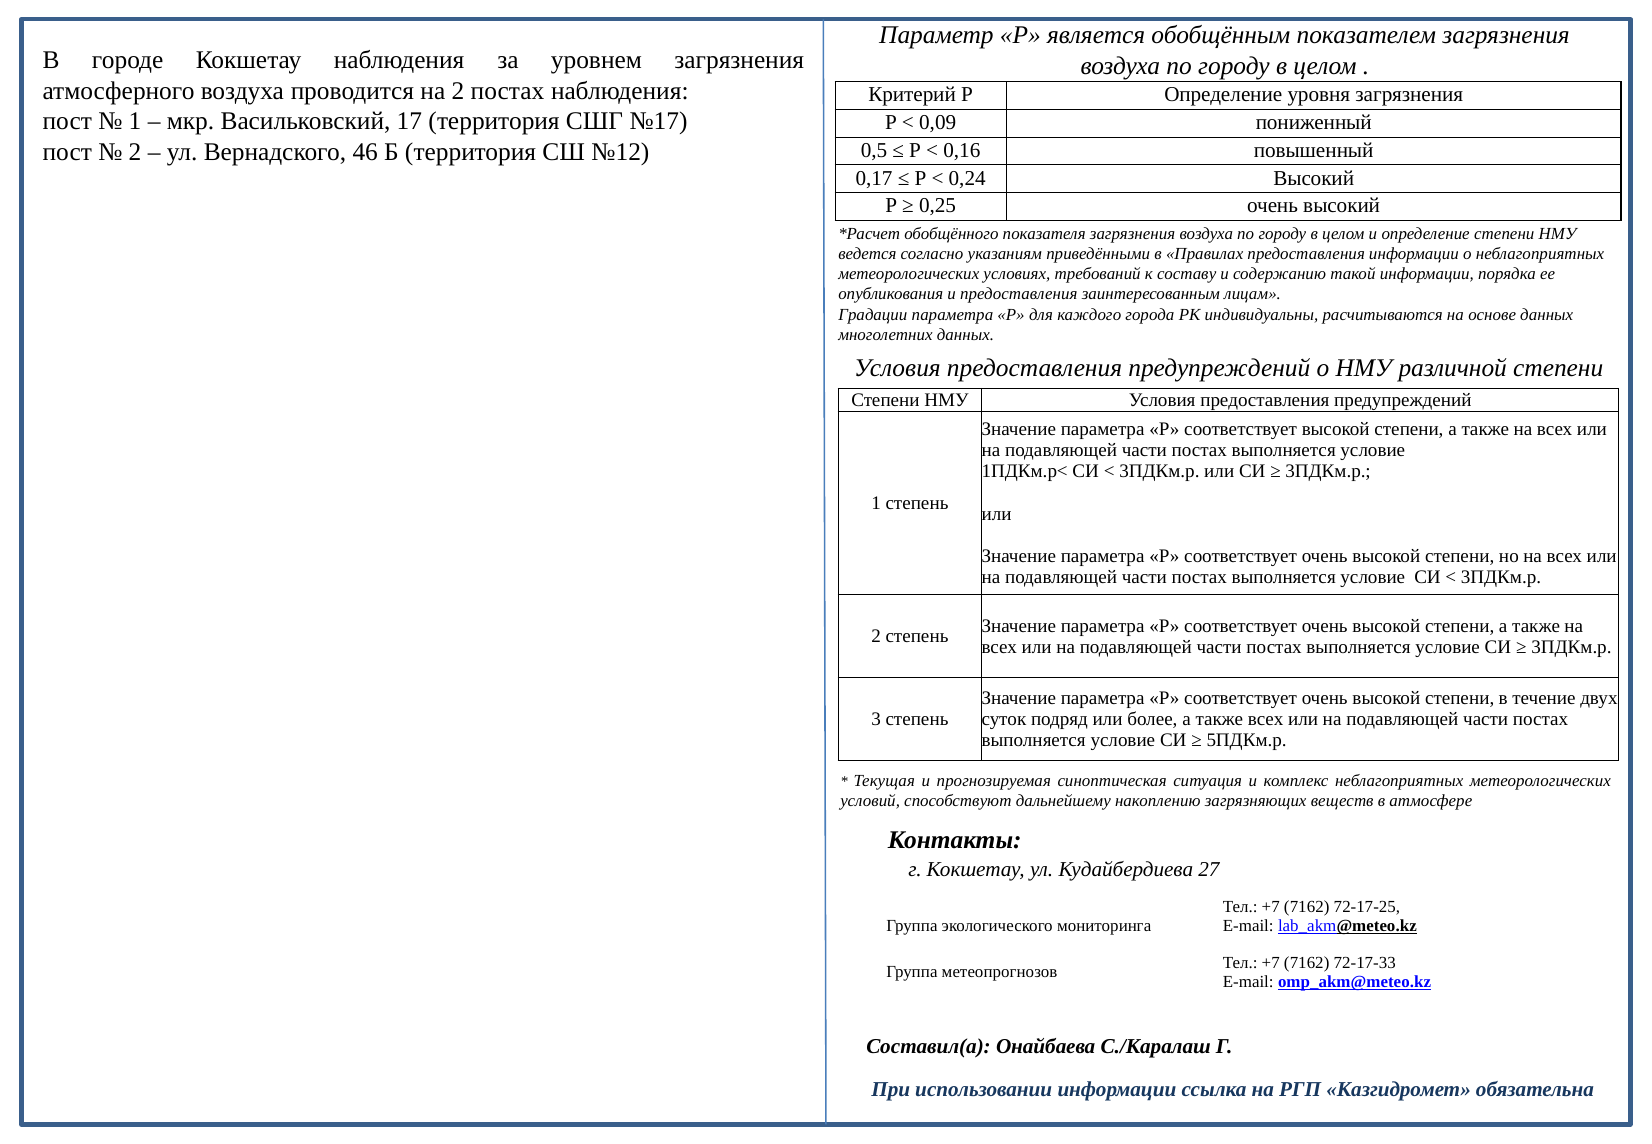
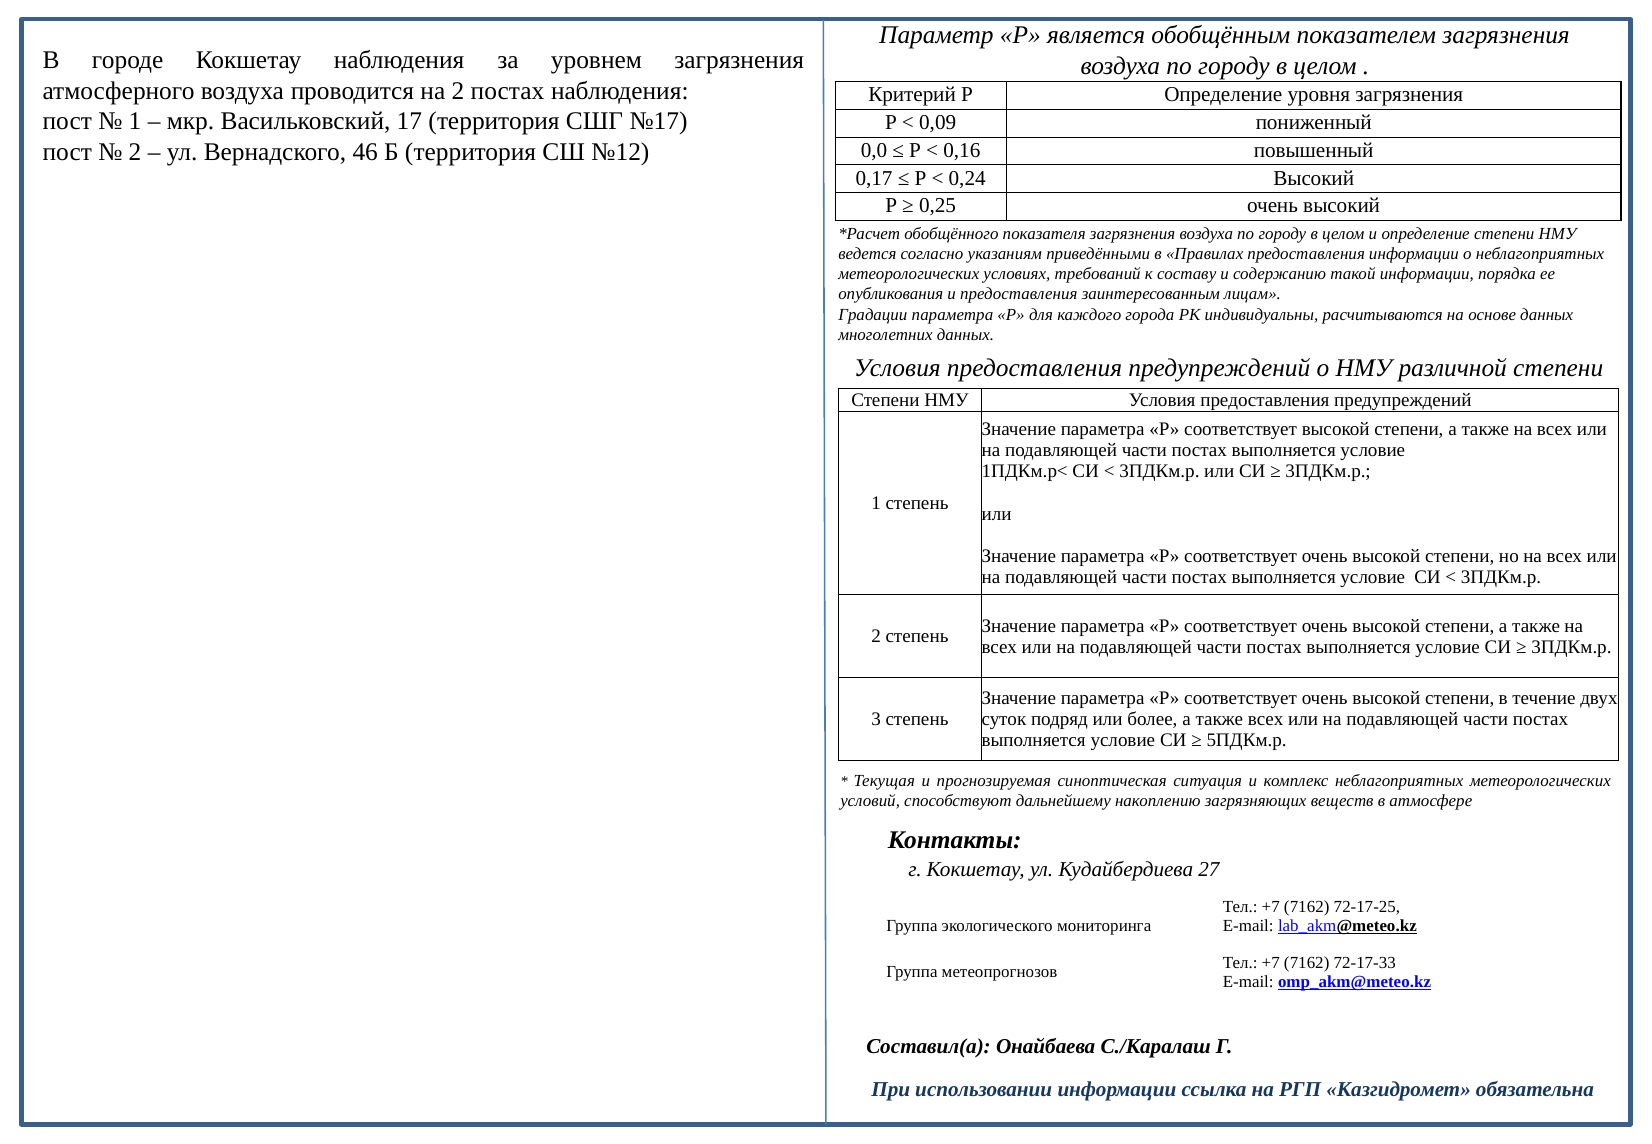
0,5: 0,5 -> 0,0
